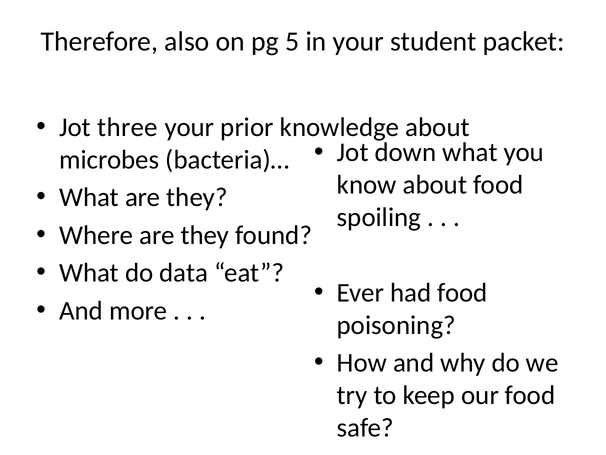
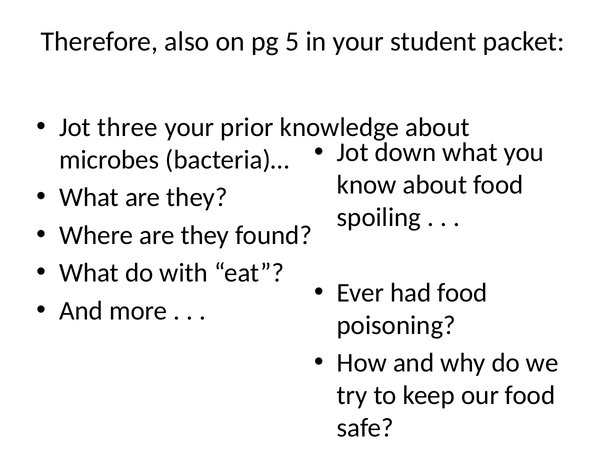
data: data -> with
